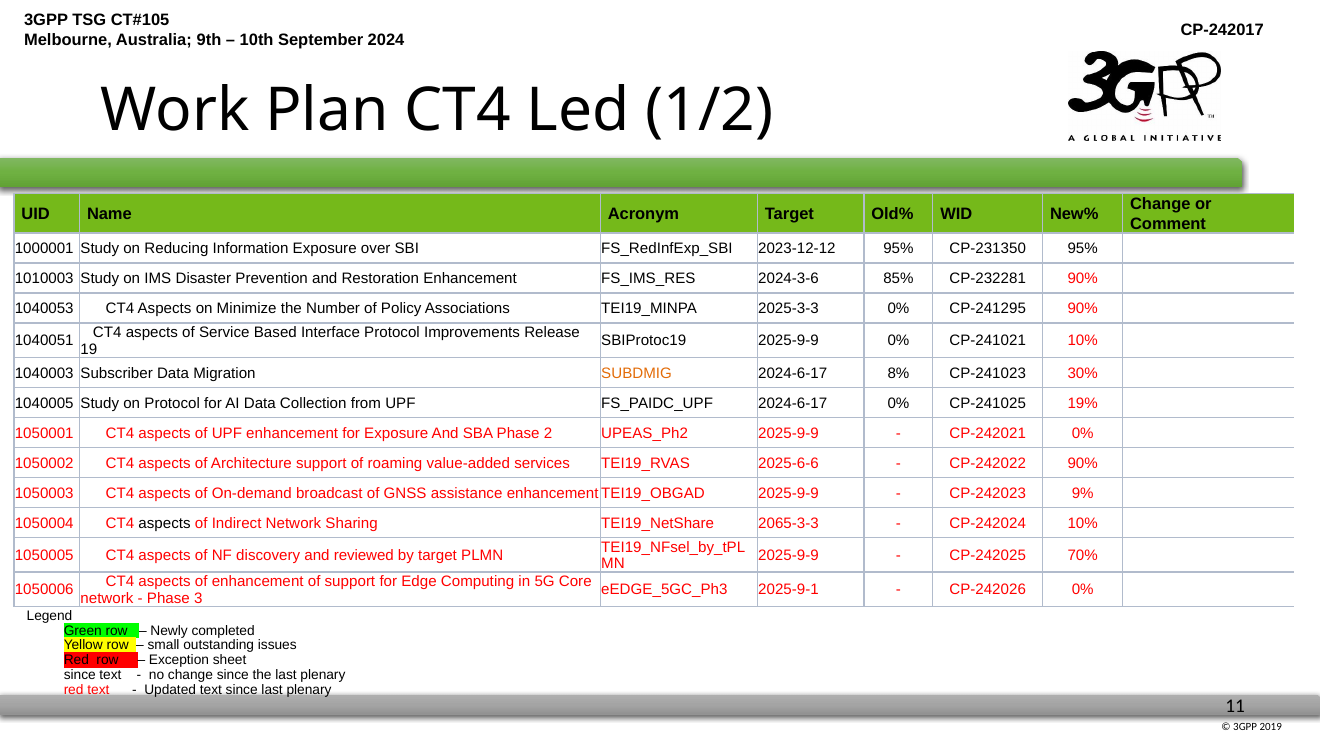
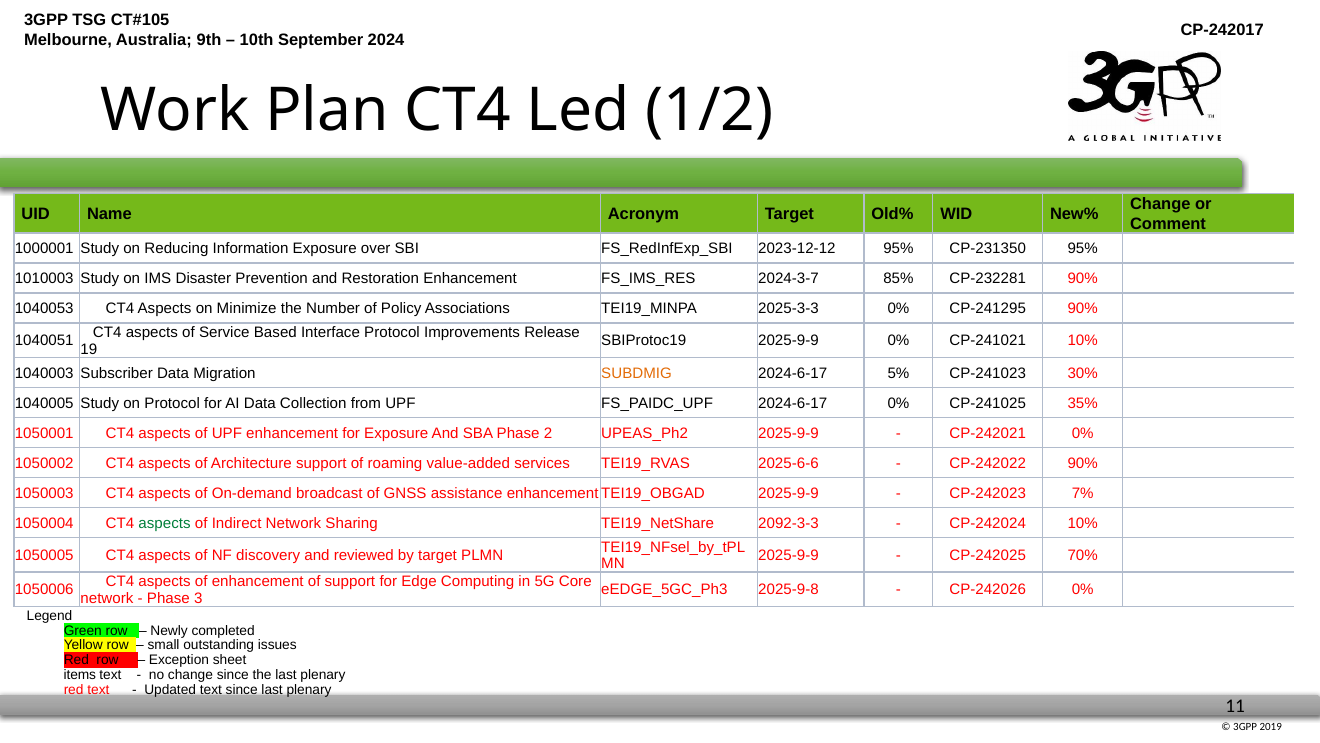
2024-3-6: 2024-3-6 -> 2024-3-7
8%: 8% -> 5%
19%: 19% -> 35%
9%: 9% -> 7%
aspects at (165, 523) colour: black -> green
2065-3-3: 2065-3-3 -> 2092-3-3
2025-9-1: 2025-9-1 -> 2025-9-8
since at (80, 675): since -> items
